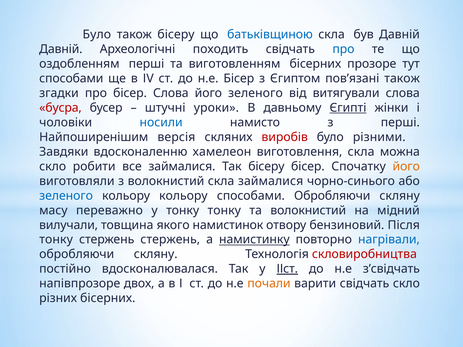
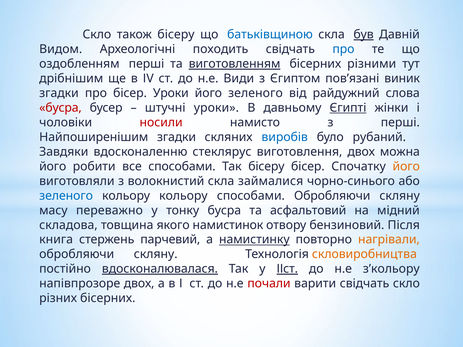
Було at (97, 35): Було -> Скло
був underline: none -> present
Давній at (61, 49): Давній -> Видом
виготовленням underline: none -> present
прозоре: прозоре -> різними
способами at (71, 79): способами -> дрібнішим
н.е Бісер: Бісер -> Види
пов’язані також: також -> виник
бісер Слова: Слова -> Уроки
витягували: витягували -> райдужний
носили colour: blue -> red
Найпоширенішим версія: версія -> згадки
виробів colour: red -> blue
різними: різними -> рубаний
хамелеон: хамелеон -> стеклярус
виготовлення скла: скла -> двох
скло at (53, 167): скло -> його
все займалися: займалися -> способами
тонку тонку: тонку -> бусра
та волокнистий: волокнистий -> асфальтовий
вилучали: вилучали -> складова
тонку at (56, 240): тонку -> книга
стержень стержень: стержень -> парчевий
нагрівали colour: blue -> orange
скловиробництва colour: red -> orange
вдосконалювалася underline: none -> present
з’свідчать: з’свідчать -> з’кольору
почали colour: orange -> red
